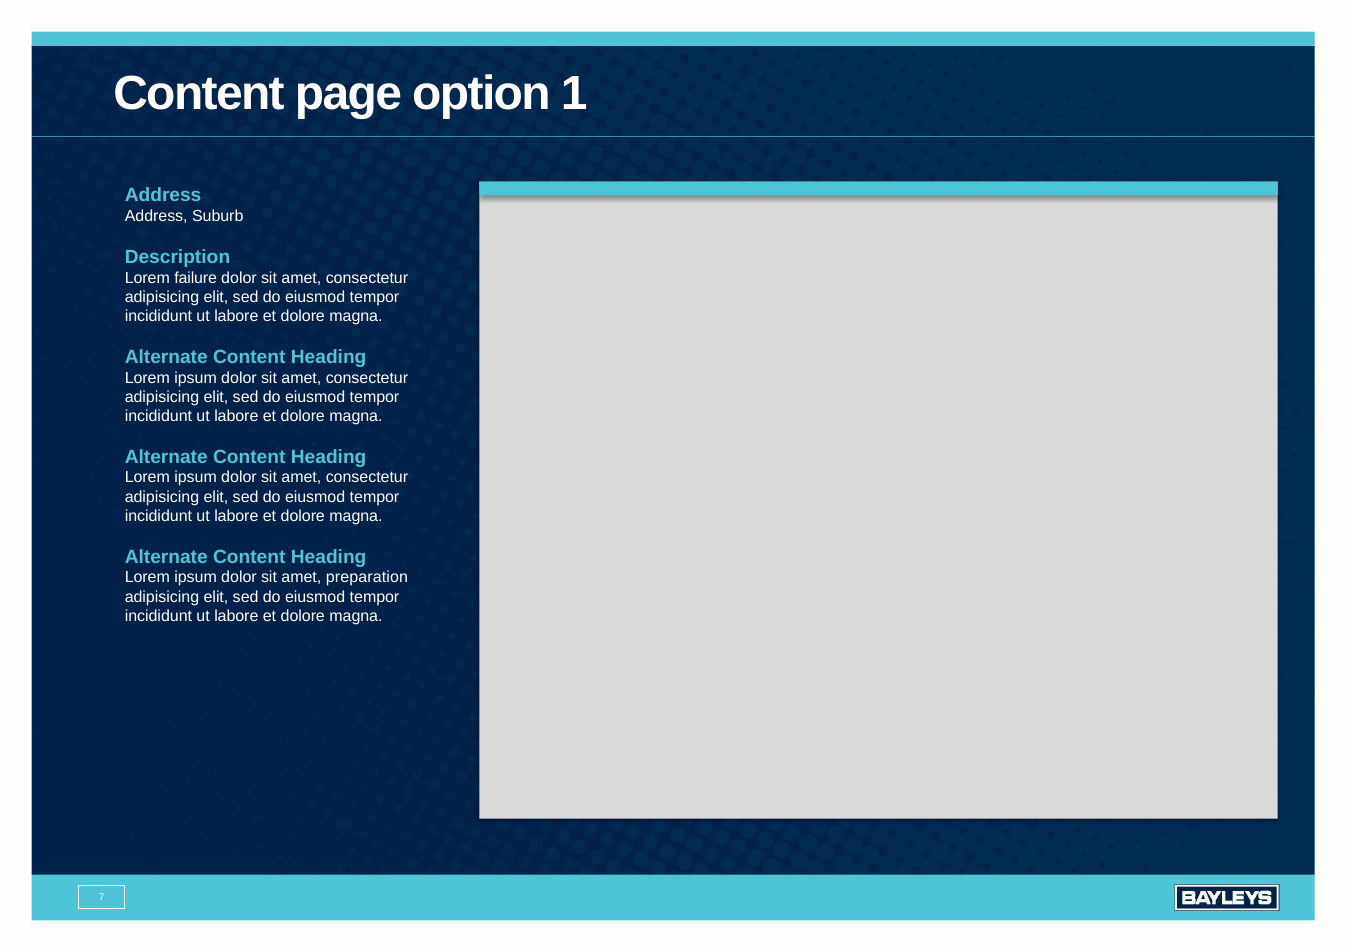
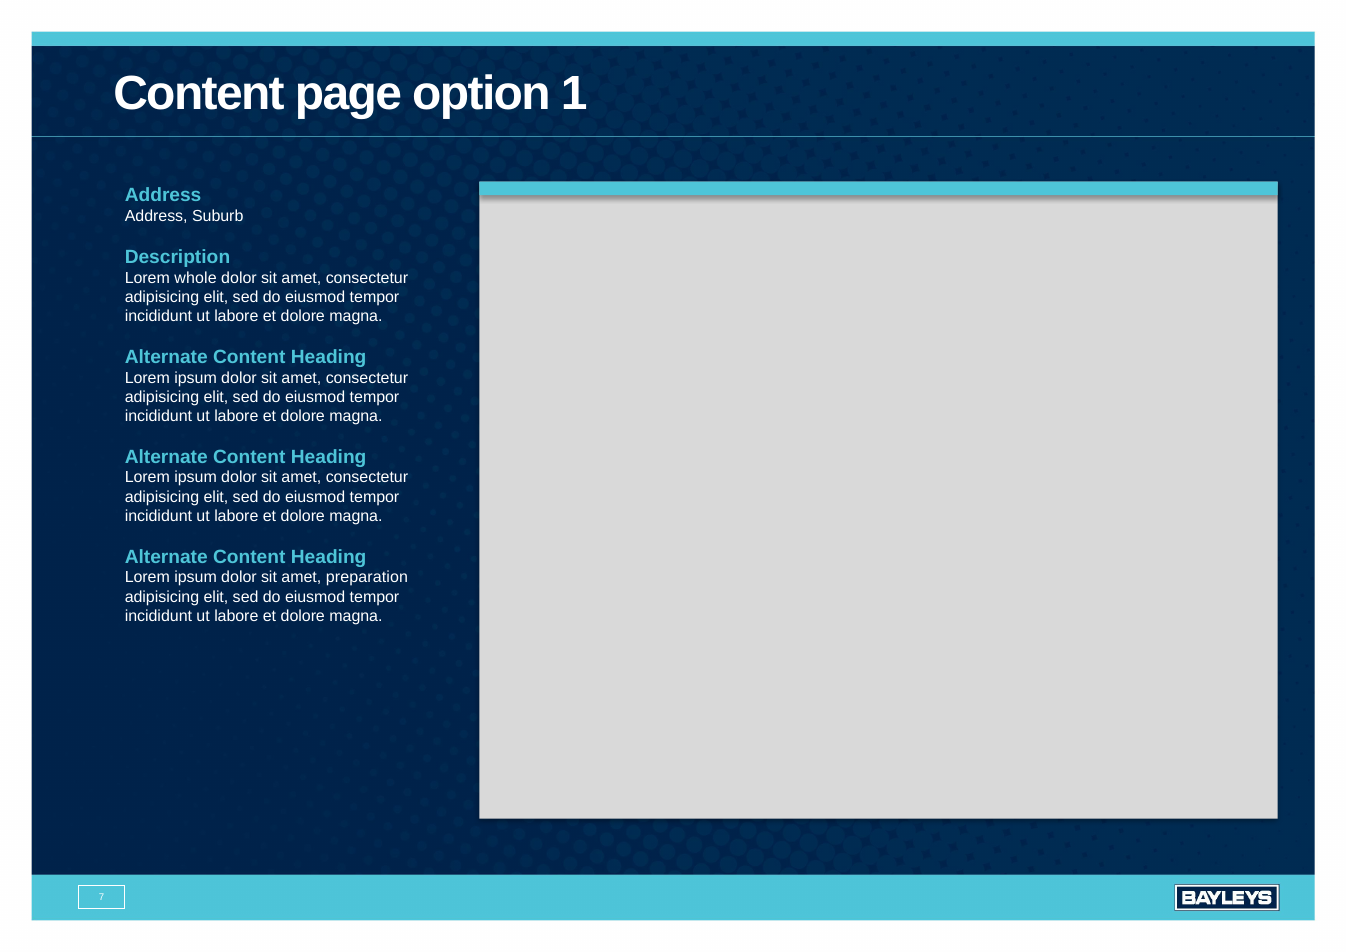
failure: failure -> whole
